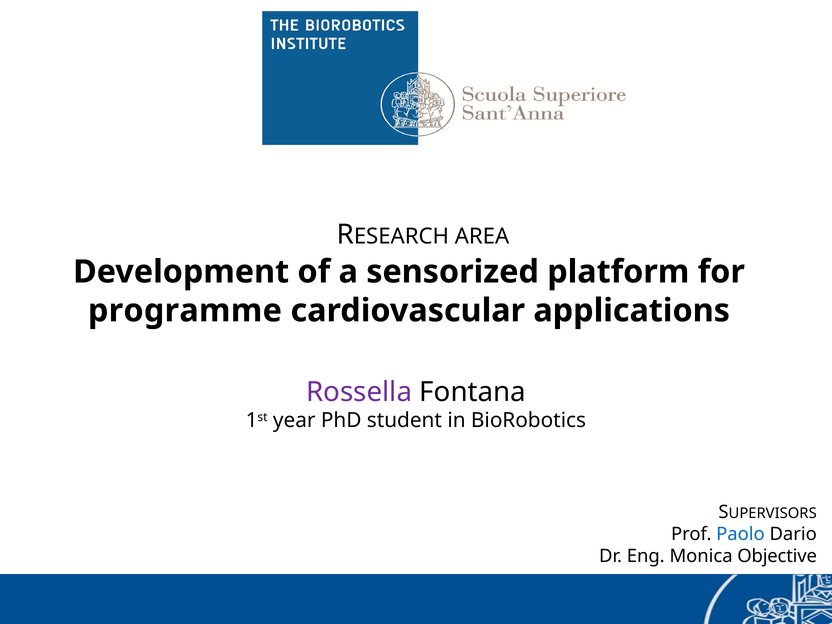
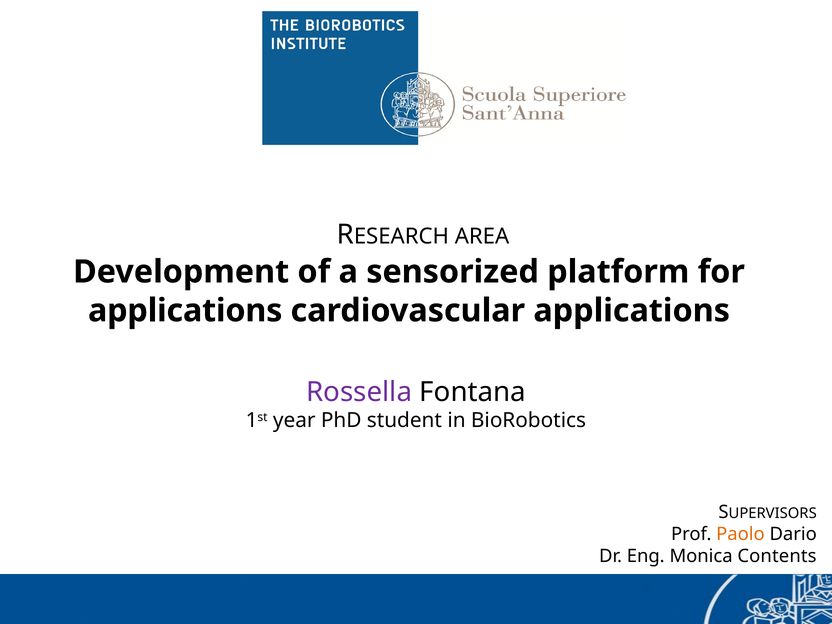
programme at (185, 311): programme -> applications
Paolo colour: blue -> orange
Objective: Objective -> Contents
